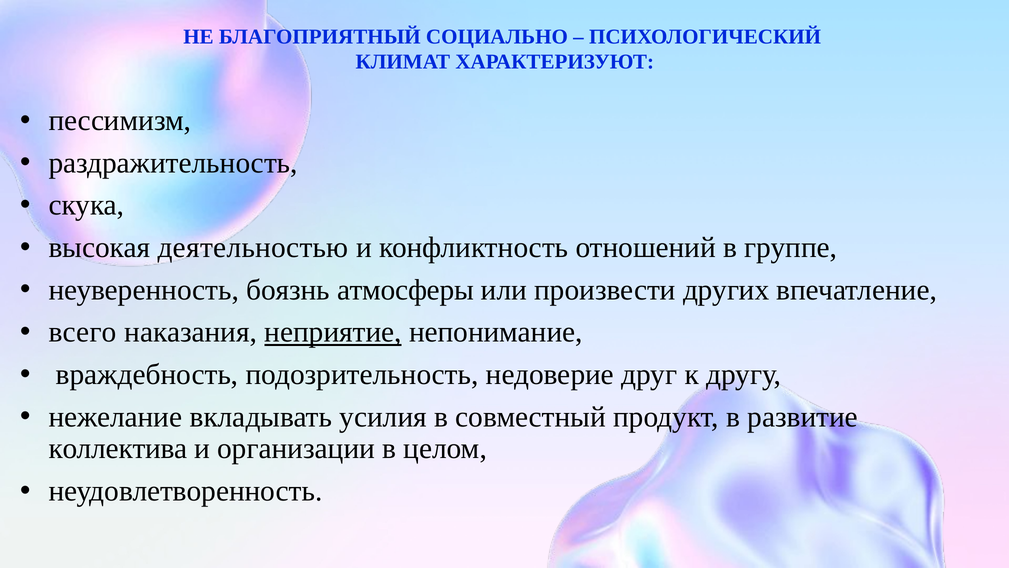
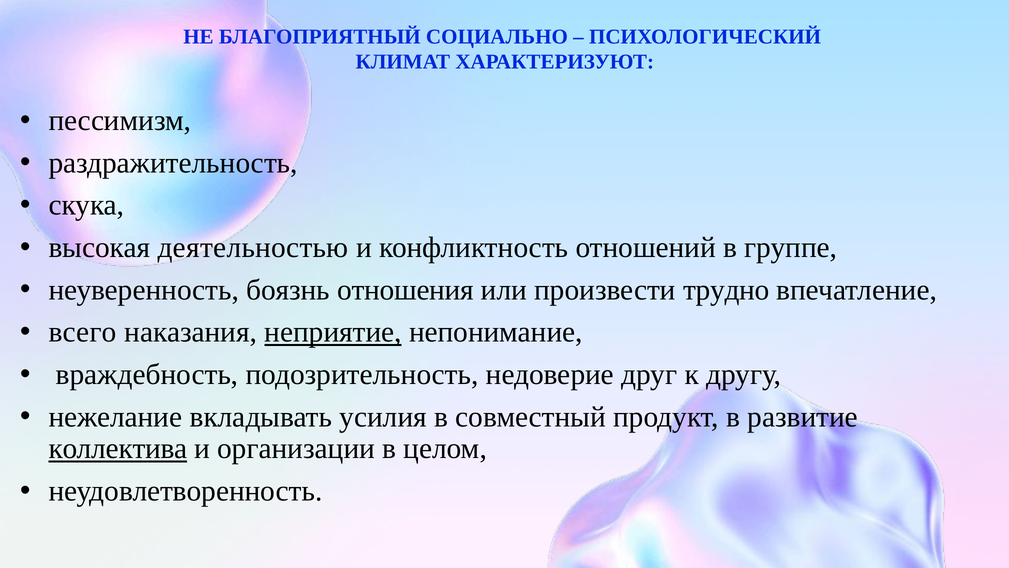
атмосферы: атмосферы -> отношения
других: других -> трудно
коллектива underline: none -> present
